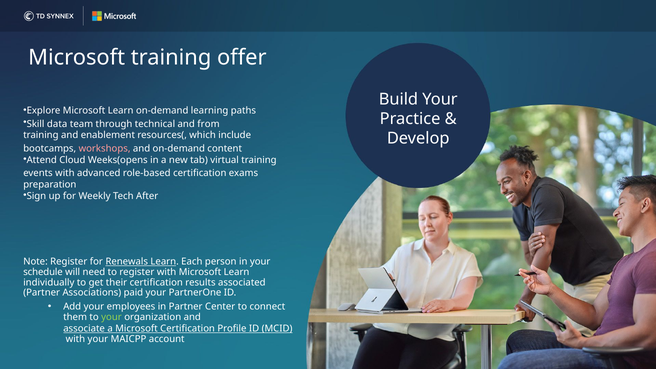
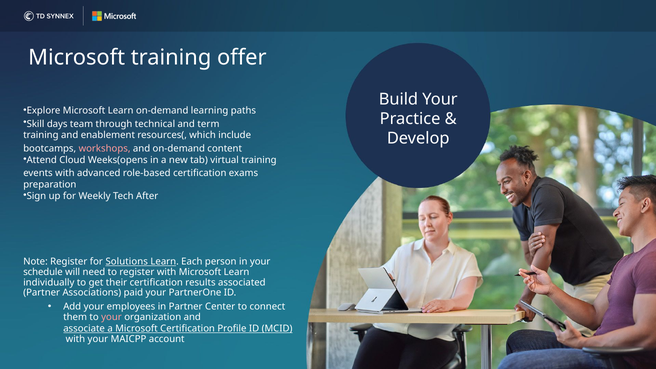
data: data -> days
from: from -> term
Renewals: Renewals -> Solutions
your at (111, 317) colour: light green -> pink
